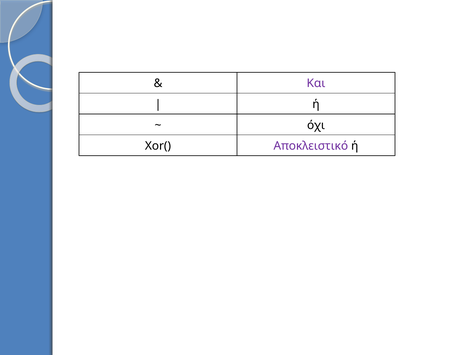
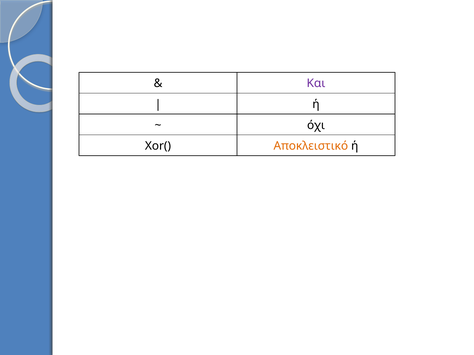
Αποκλειστικό colour: purple -> orange
